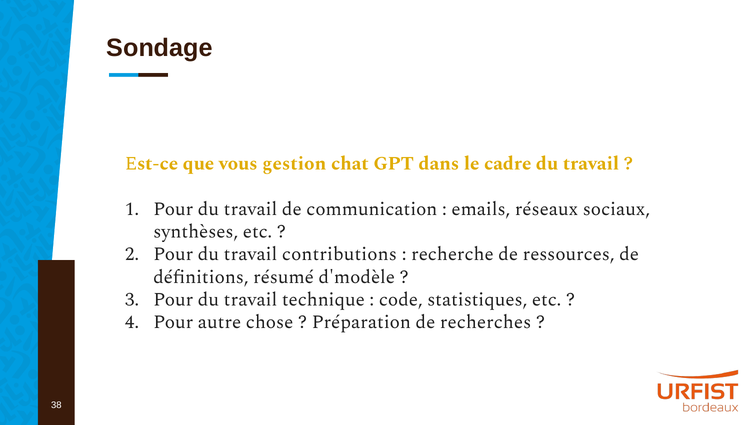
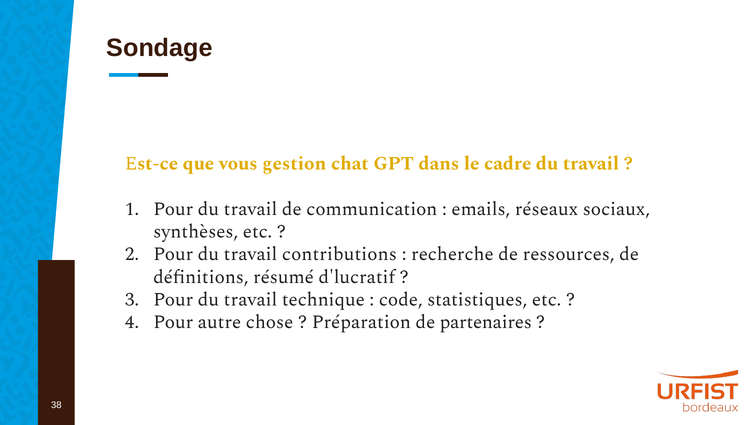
d'modèle: d'modèle -> d'lucratif
recherches: recherches -> partenaires
